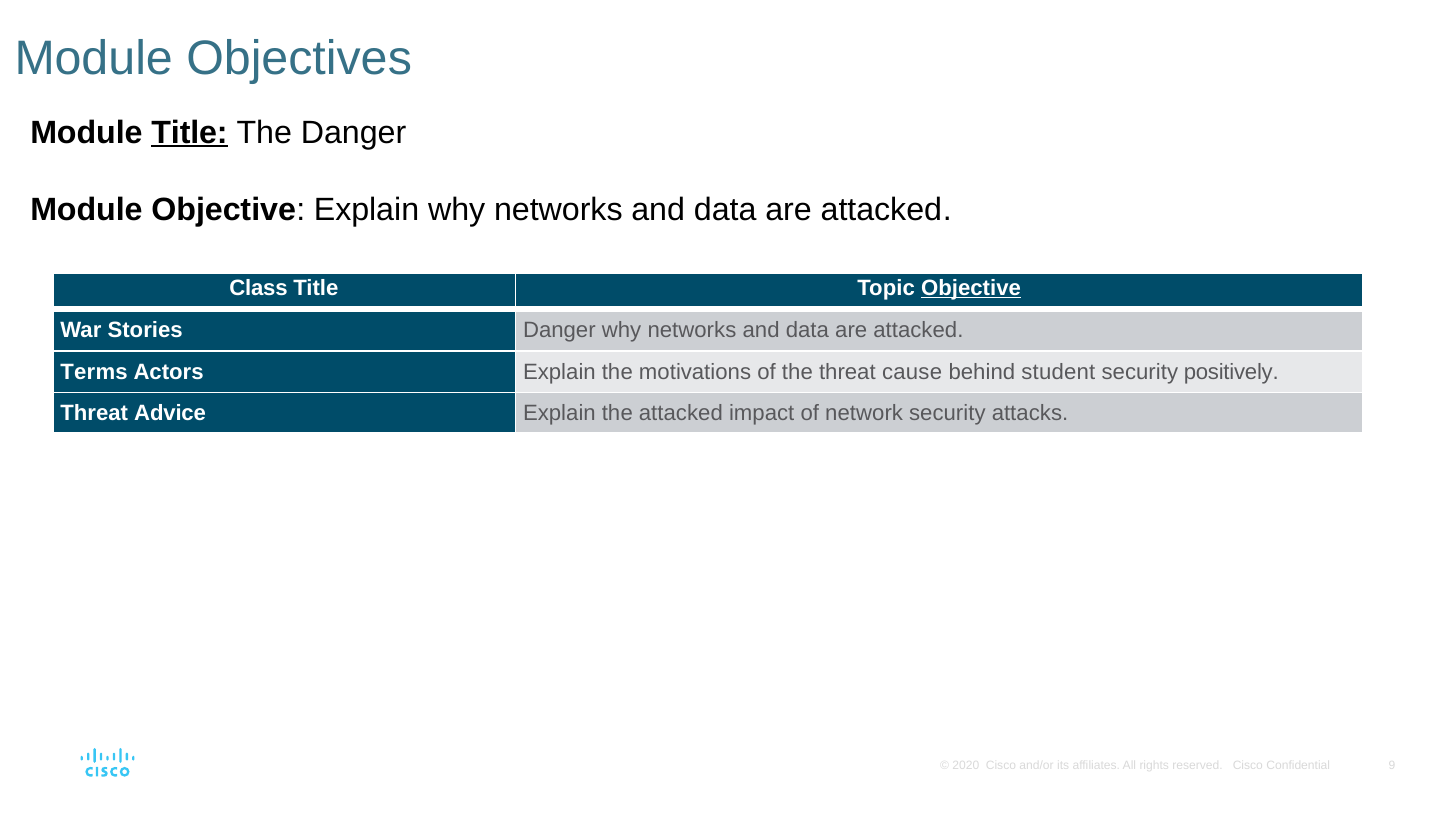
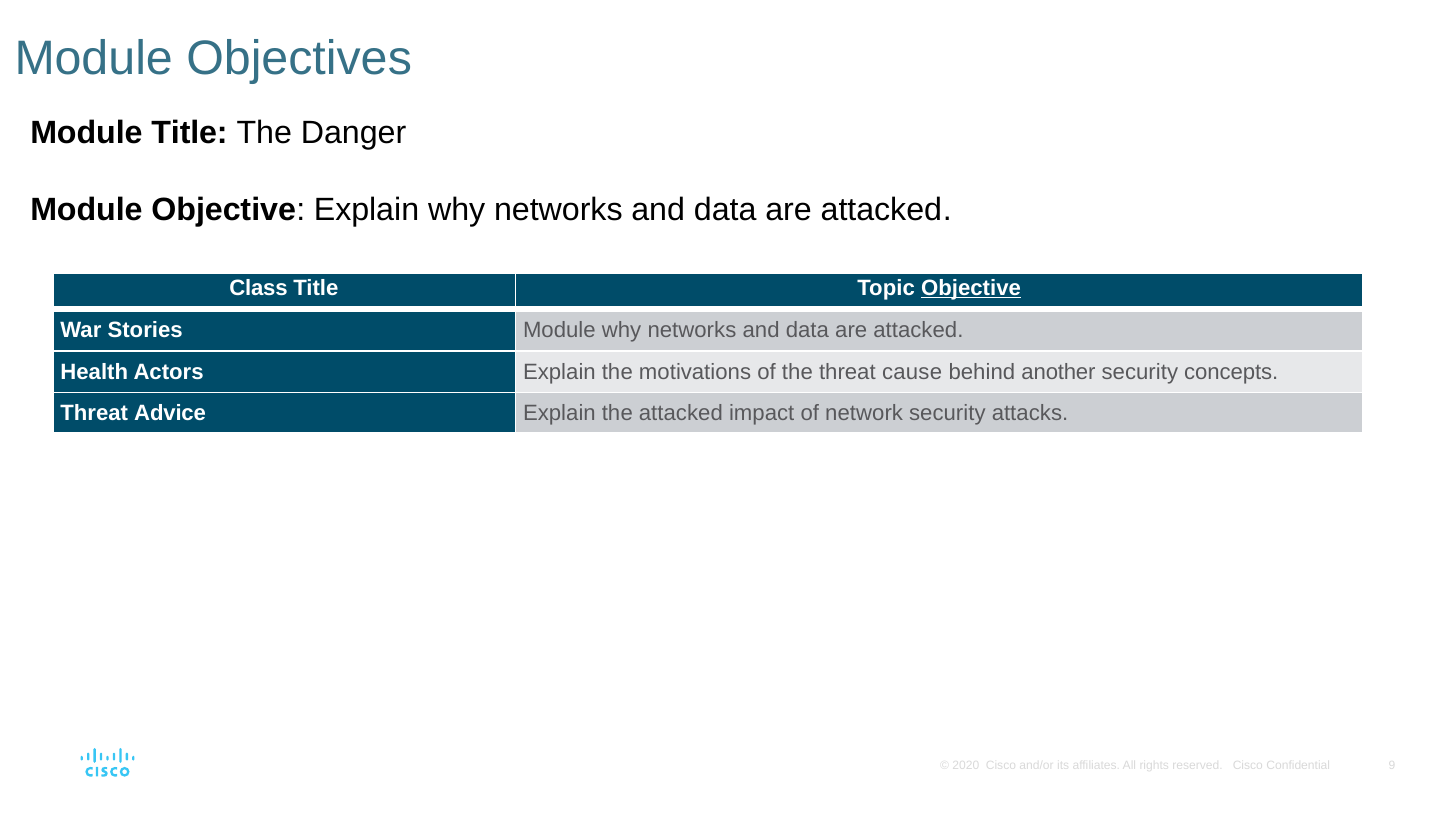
Title at (190, 133) underline: present -> none
Stories Danger: Danger -> Module
Terms: Terms -> Health
student: student -> another
positively: positively -> concepts
